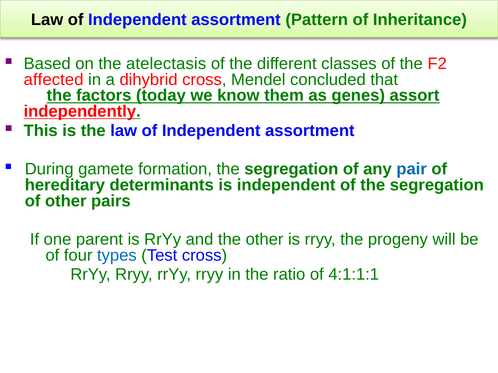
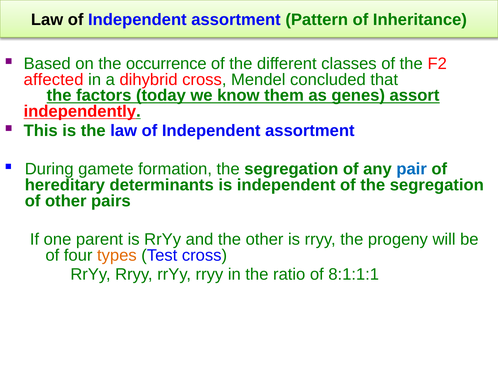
atelectasis: atelectasis -> occurrence
types colour: blue -> orange
4:1:1:1: 4:1:1:1 -> 8:1:1:1
